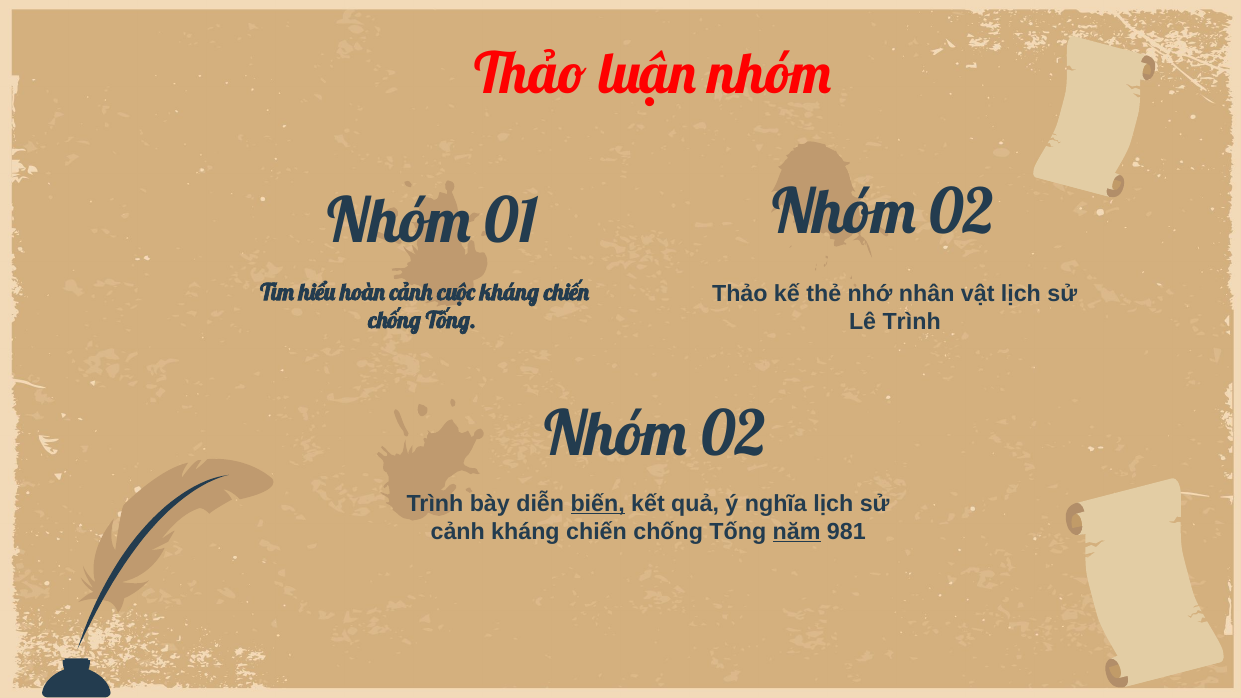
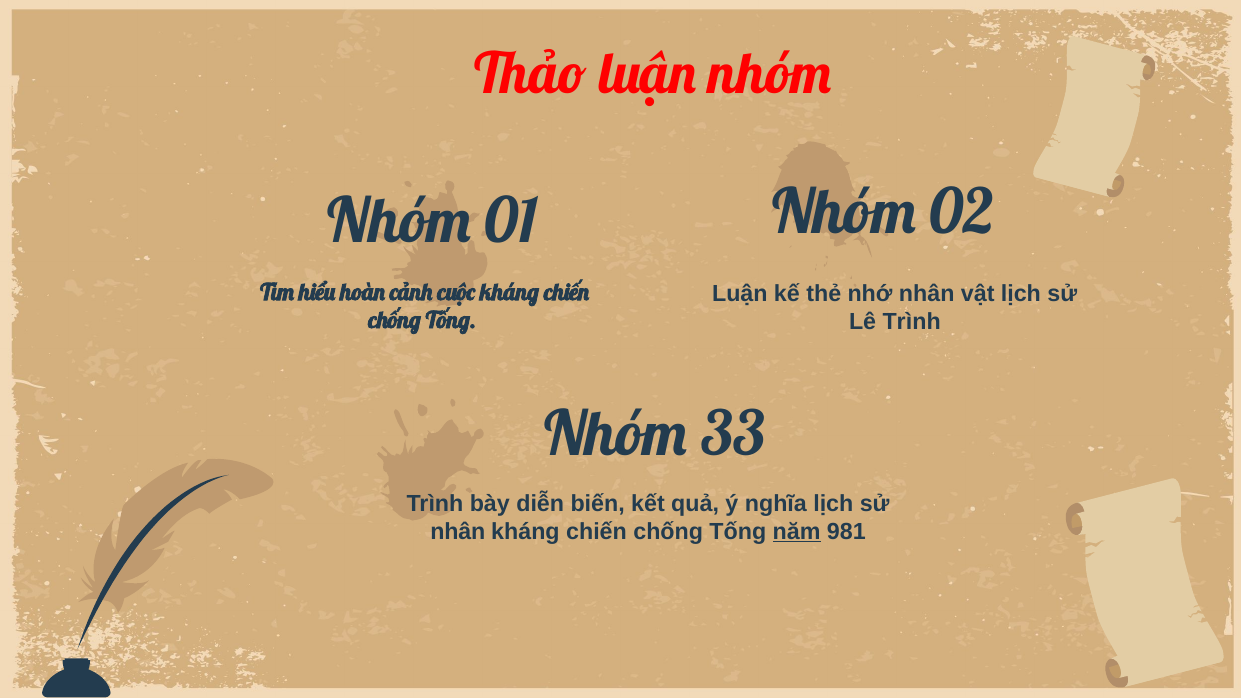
Thảo at (740, 294): Thảo -> Luận
02 at (734, 435): 02 -> 33
biến underline: present -> none
cảnh at (458, 531): cảnh -> nhân
